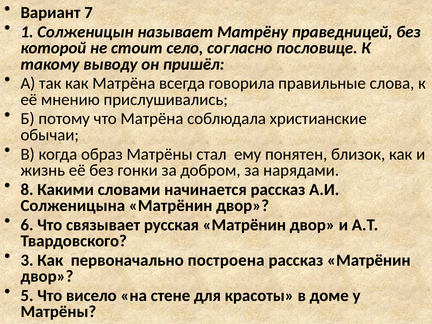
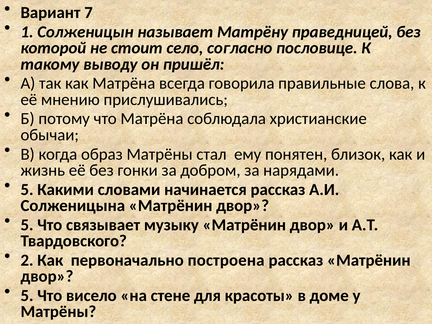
8 at (27, 189): 8 -> 5
6 at (27, 225): 6 -> 5
русская: русская -> музыку
3: 3 -> 2
